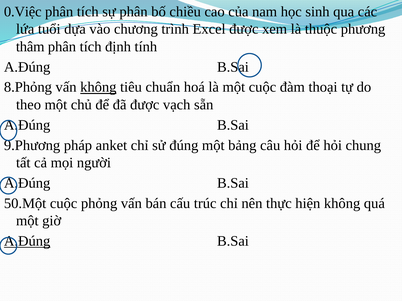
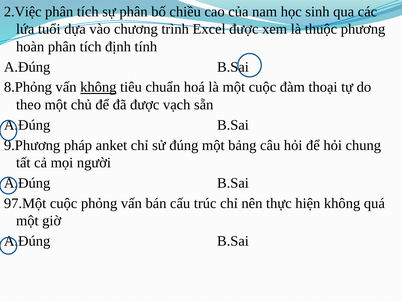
0.Việc: 0.Việc -> 2.Việc
thâm: thâm -> hoàn
50.Một: 50.Một -> 97.Một
A.Đúng at (27, 241) underline: present -> none
